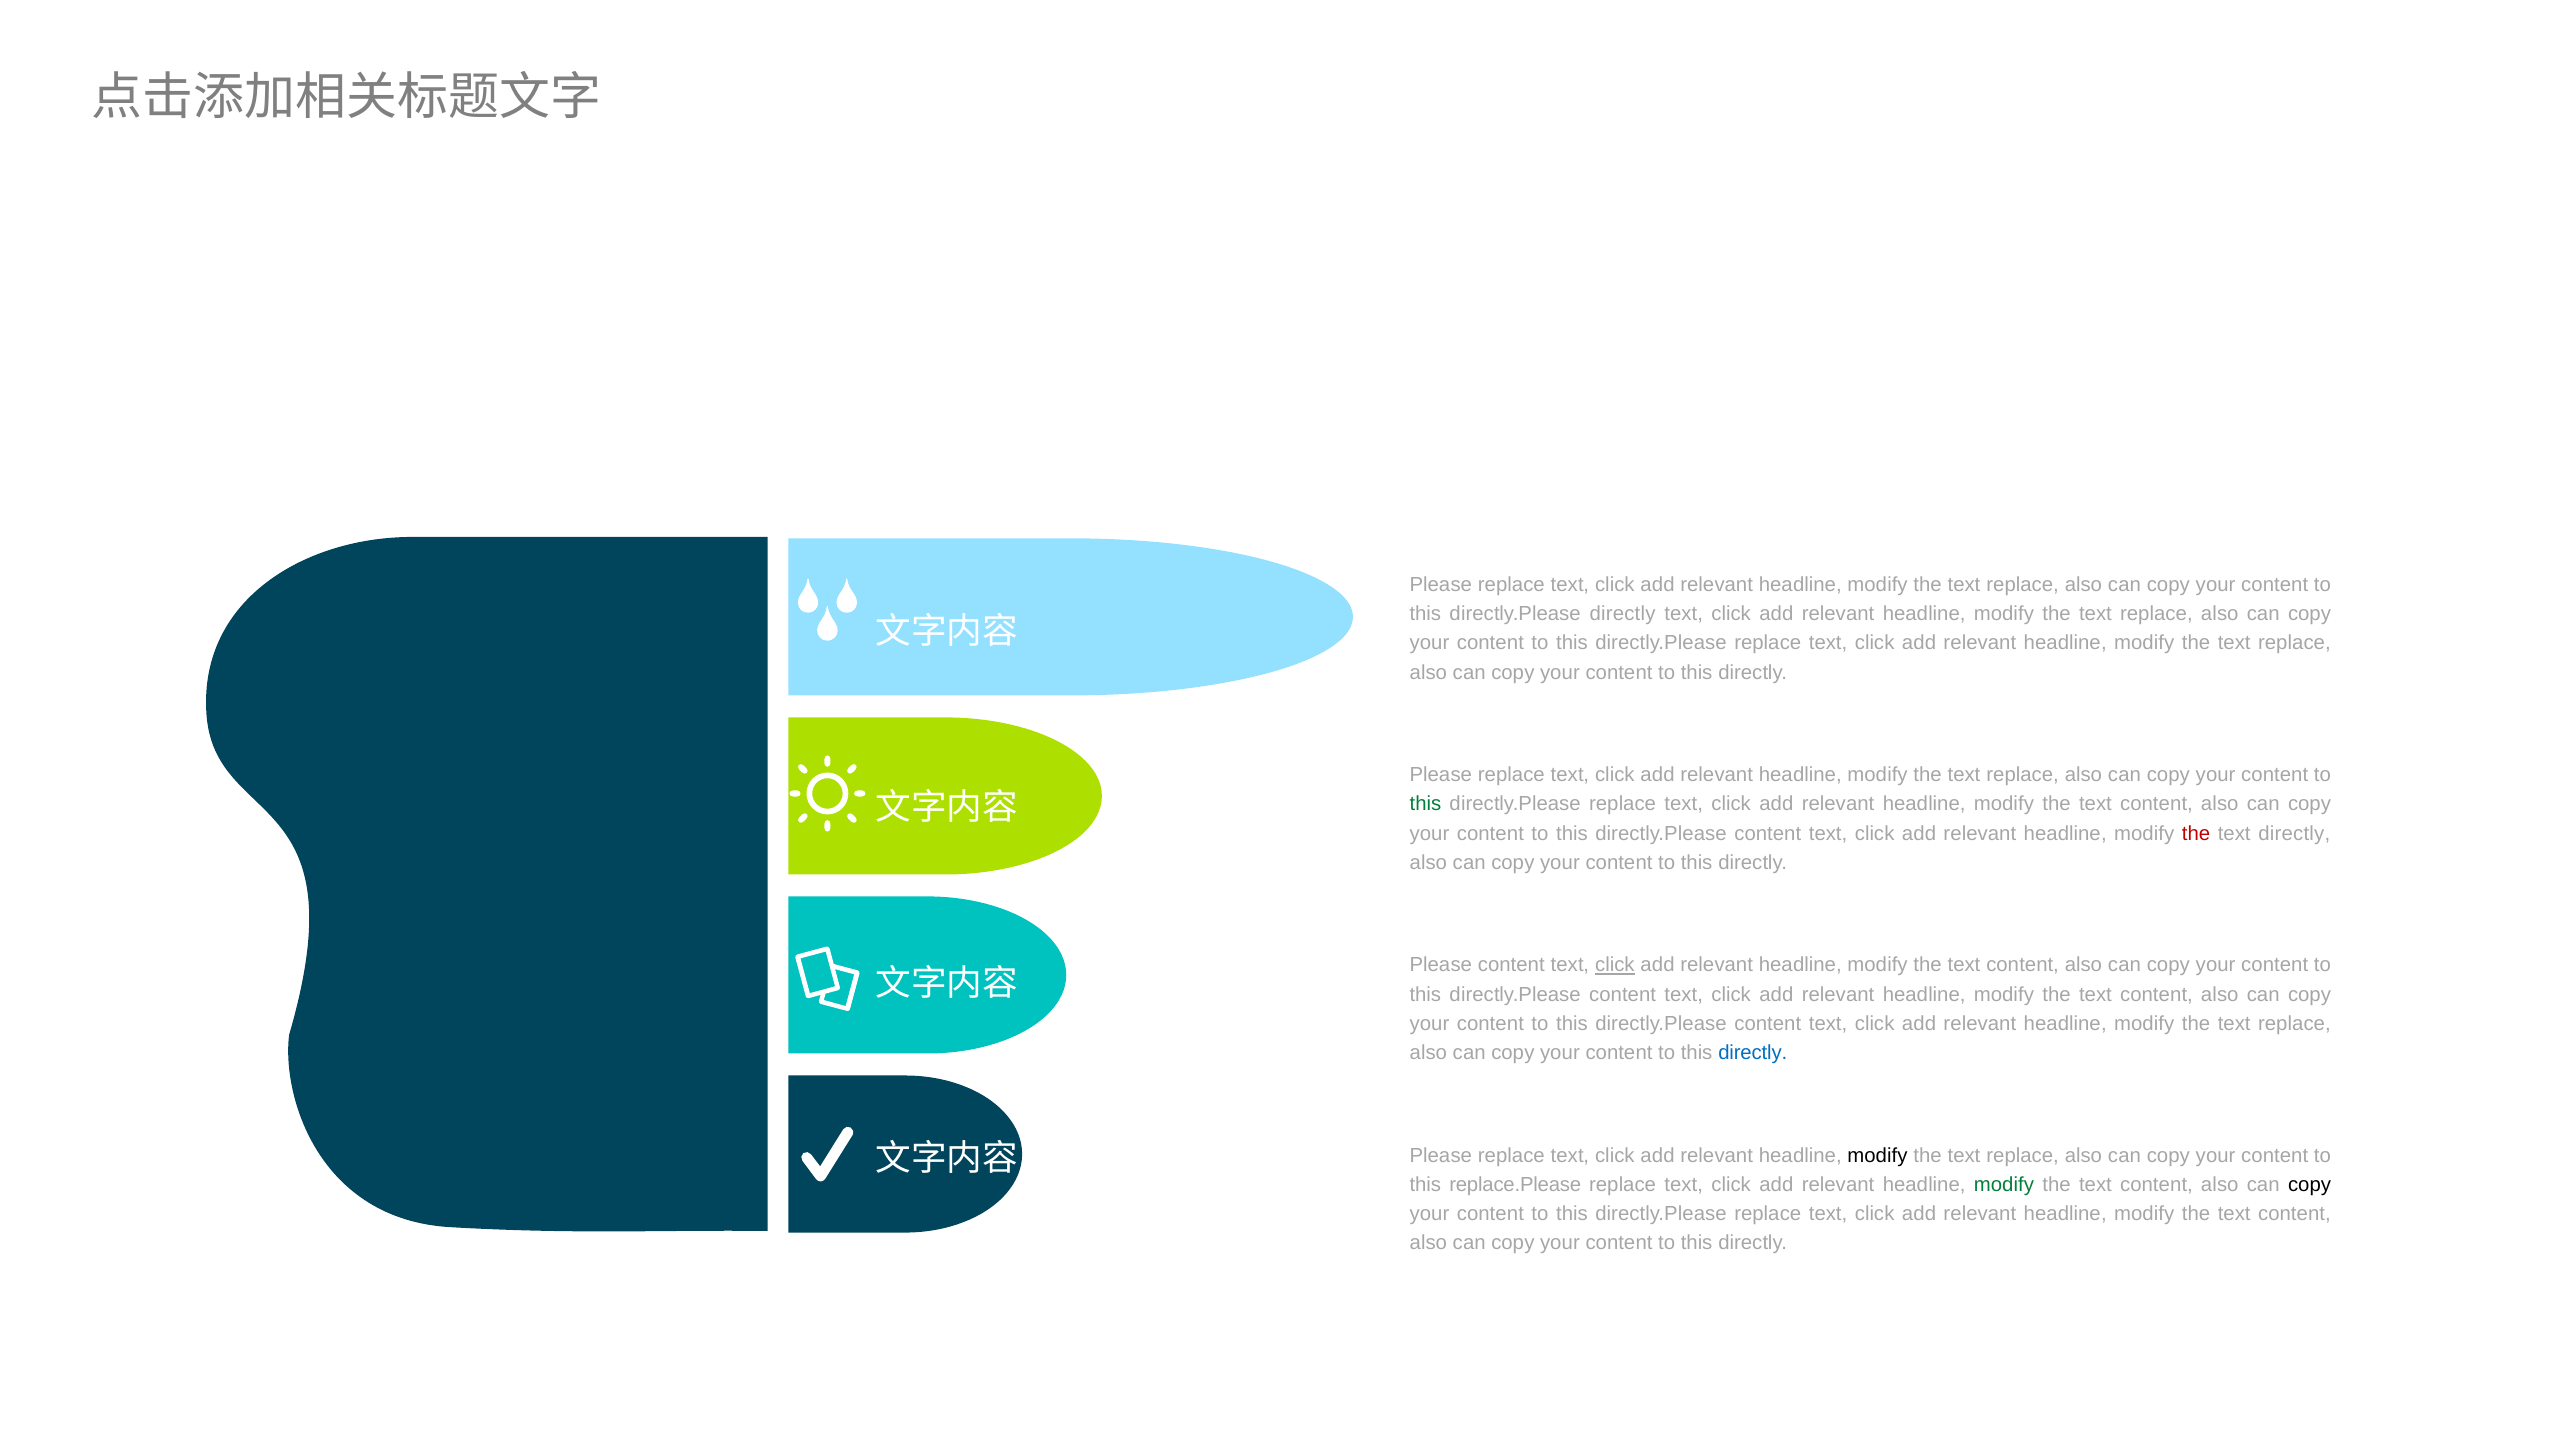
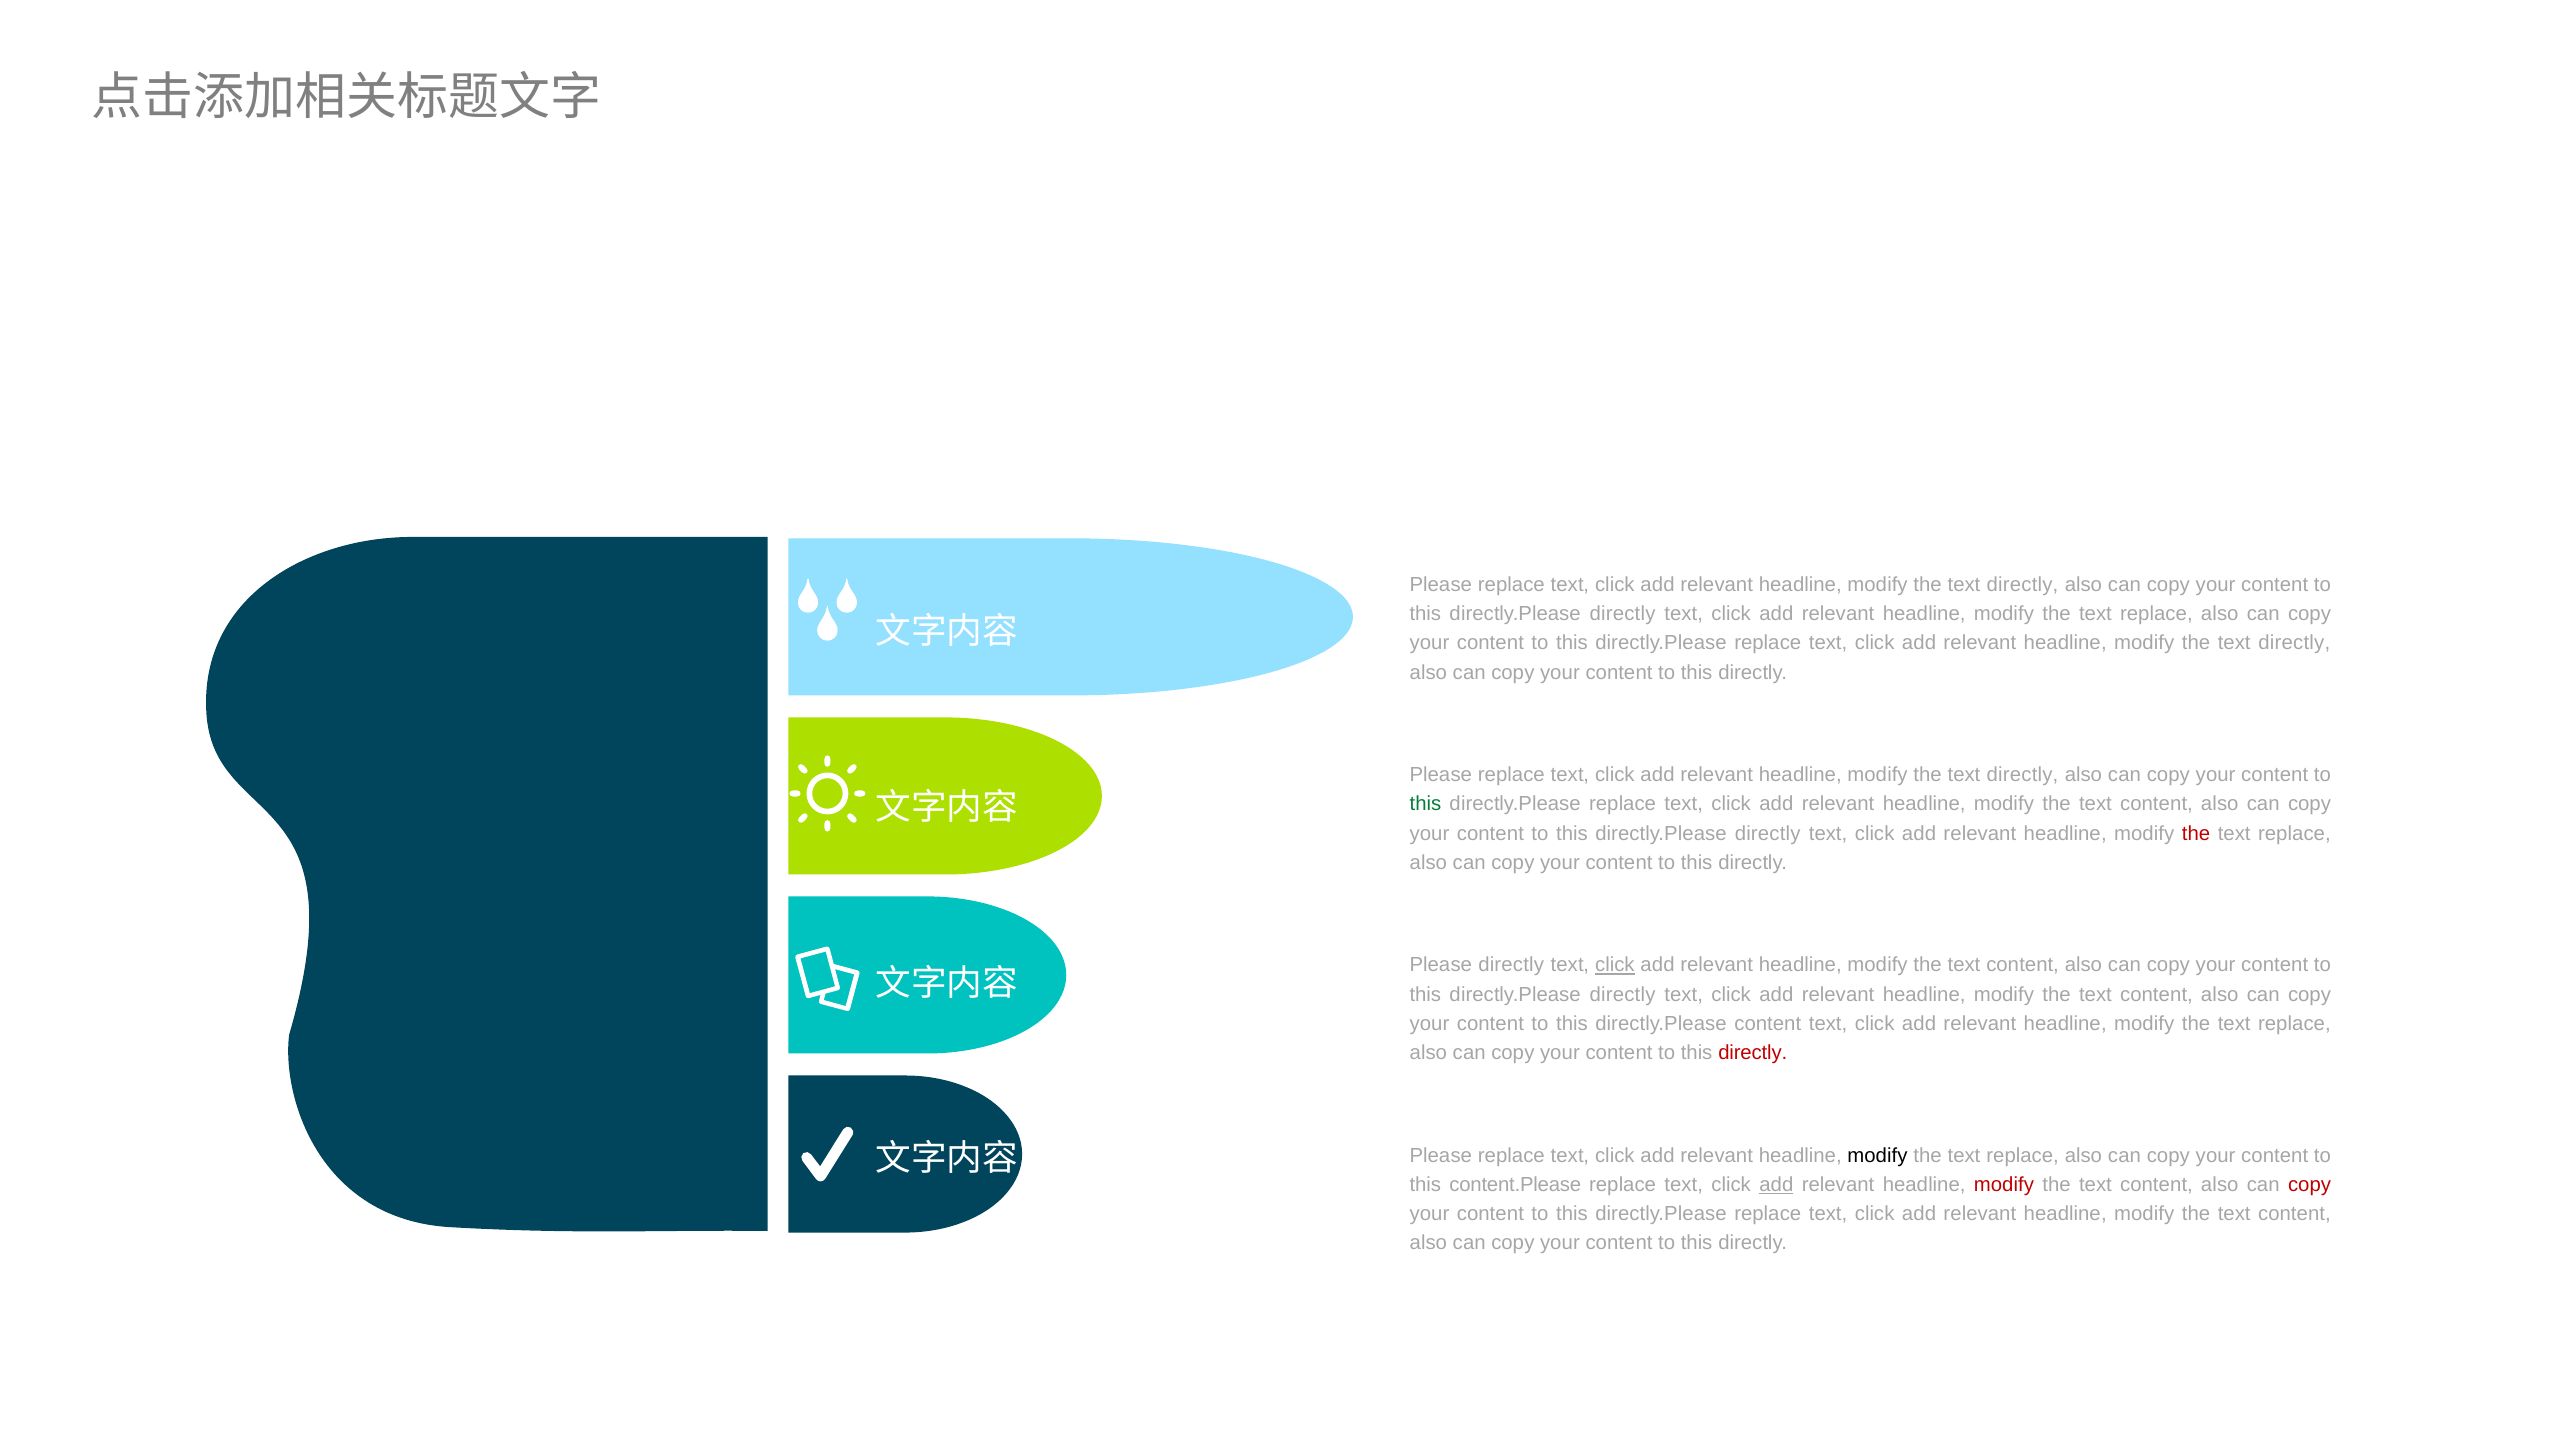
replace at (2023, 585): replace -> directly
replace at (2294, 643): replace -> directly
replace at (2023, 775): replace -> directly
content at (1768, 833): content -> directly
directly at (2294, 833): directly -> replace
Please content: content -> directly
content at (1623, 994): content -> directly
directly at (1753, 1053) colour: blue -> red
replace.Please: replace.Please -> content.Please
add at (1776, 1185) underline: none -> present
modify at (2004, 1185) colour: green -> red
copy at (2310, 1185) colour: black -> red
